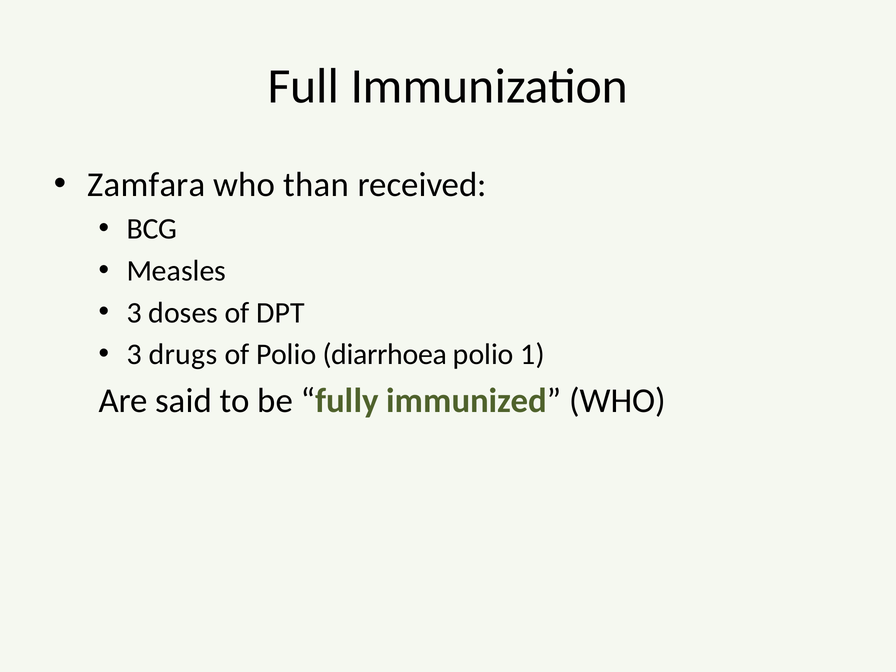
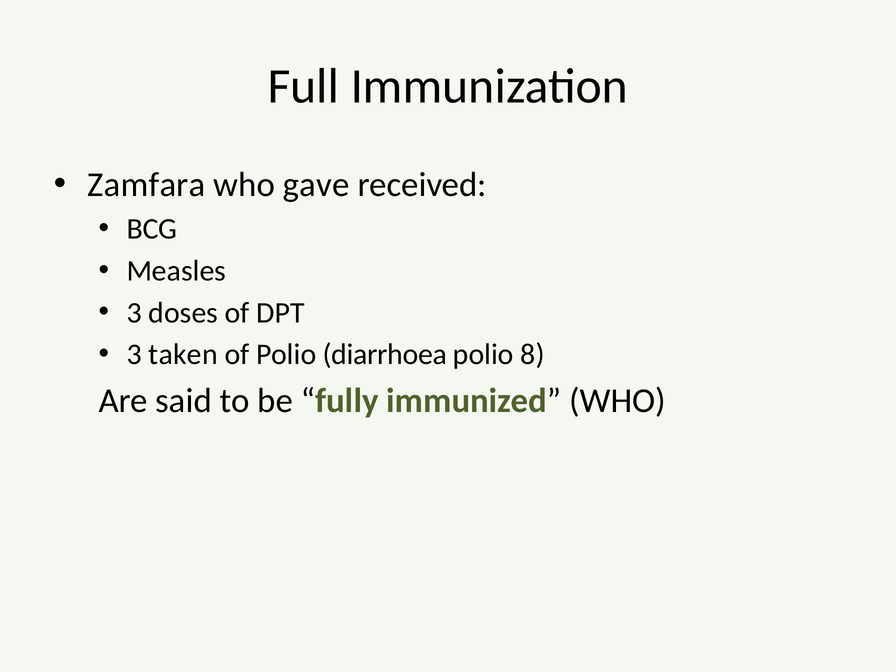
than: than -> gave
drugs: drugs -> taken
1: 1 -> 8
